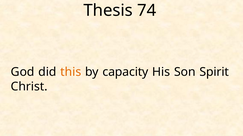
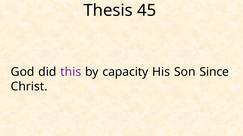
74: 74 -> 45
this colour: orange -> purple
Spirit: Spirit -> Since
